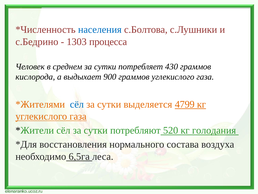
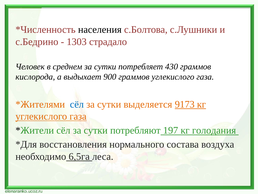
населения colour: blue -> black
процесса: процесса -> страдало
4799: 4799 -> 9173
520: 520 -> 197
